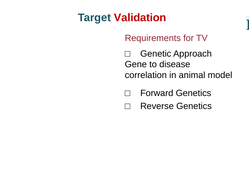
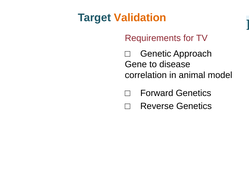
Validation colour: red -> orange
